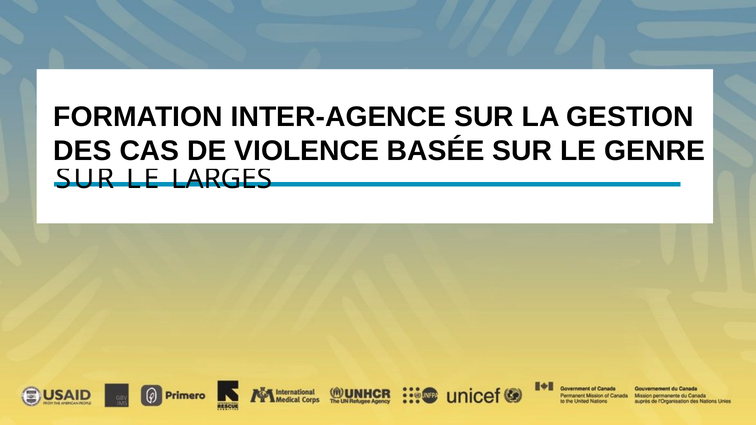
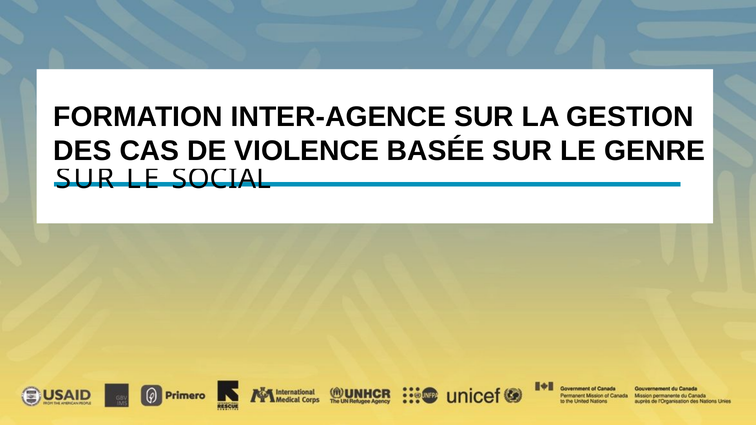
LARGES: LARGES -> SOCIAL
